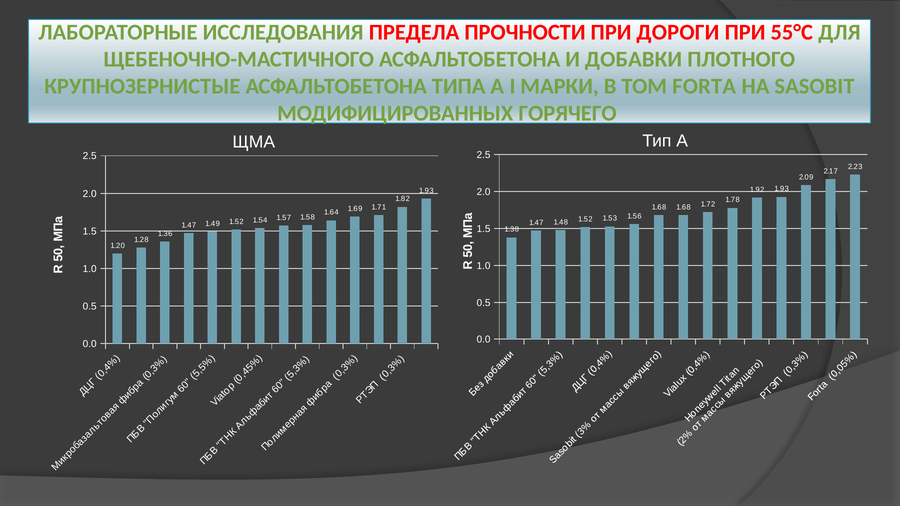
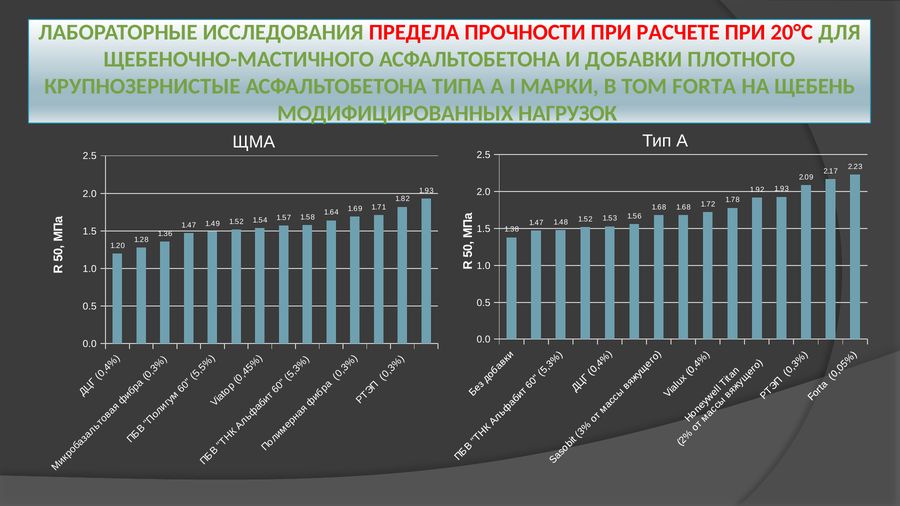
ДОРОГИ: ДОРОГИ -> РАСЧЕТЕ
55°С: 55°С -> 20°С
SASOBIT: SASOBIT -> ЩЕБЕНЬ
ГОРЯЧЕГО: ГОРЯЧЕГО -> НАГРУЗОК
